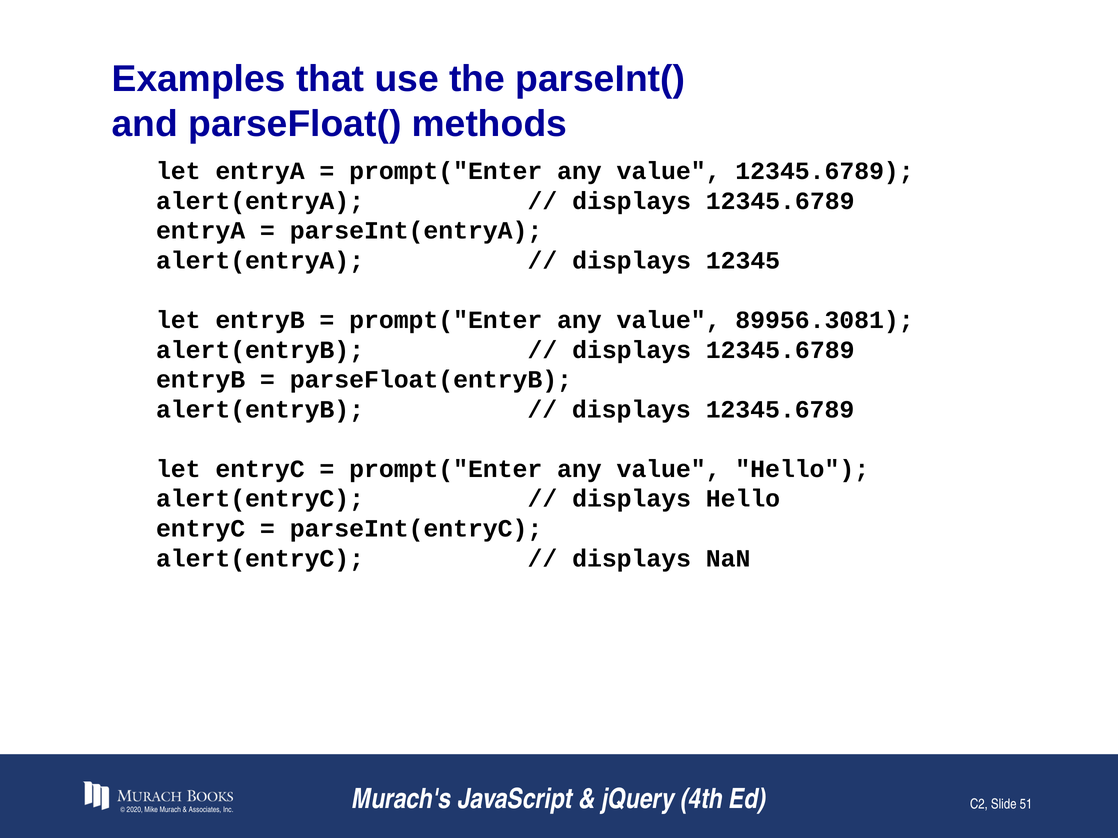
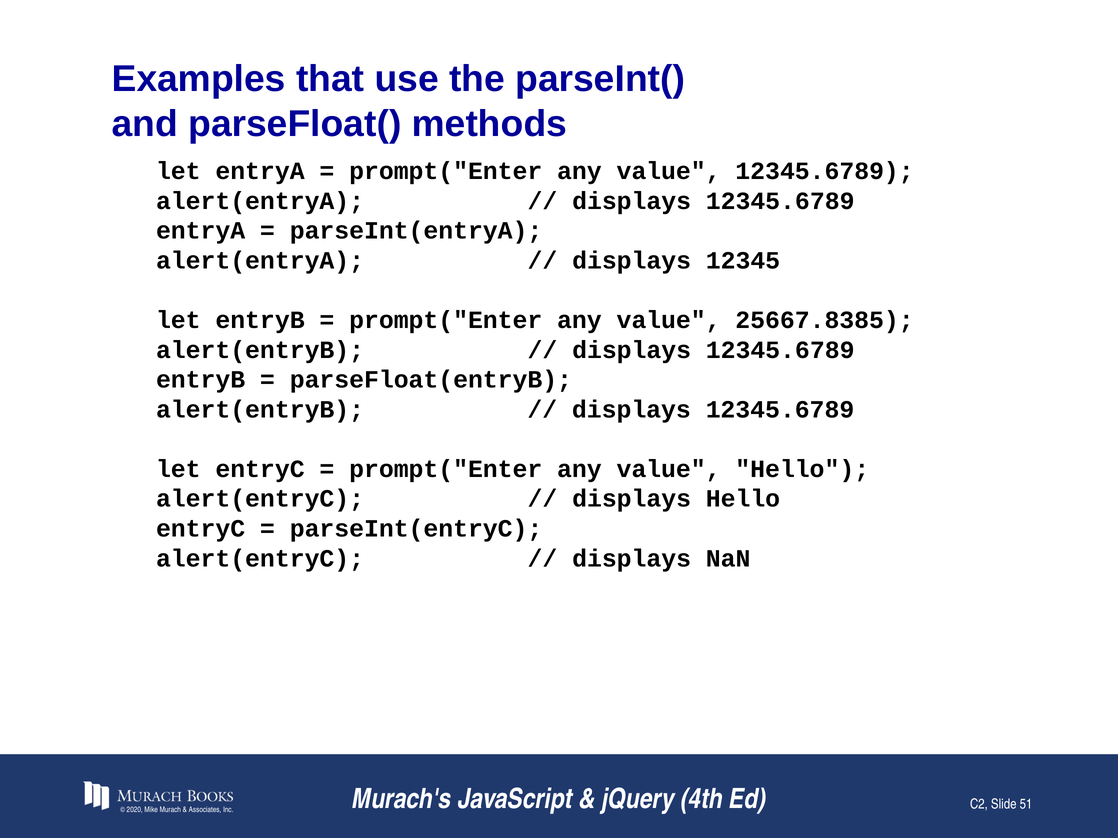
89956.3081: 89956.3081 -> 25667.8385
